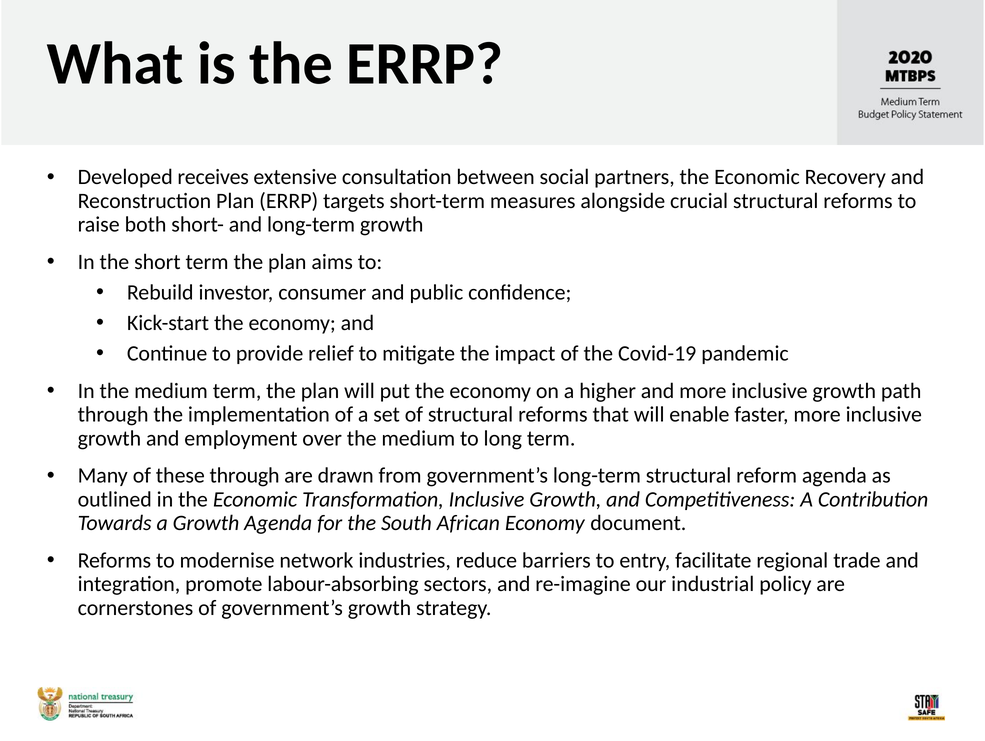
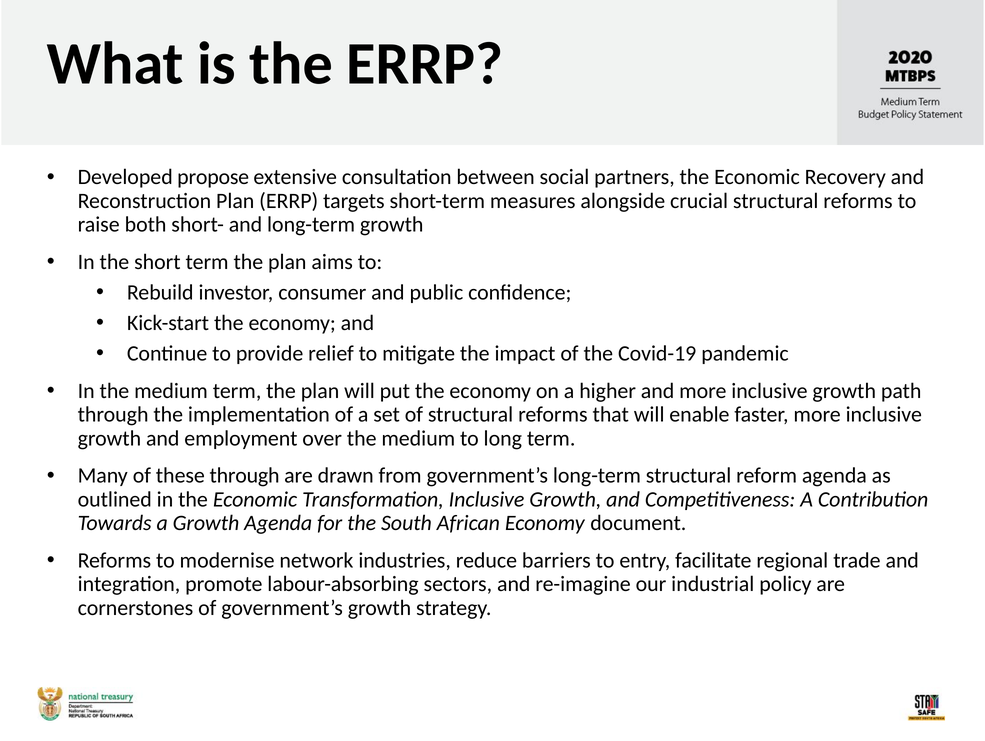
receives: receives -> propose
